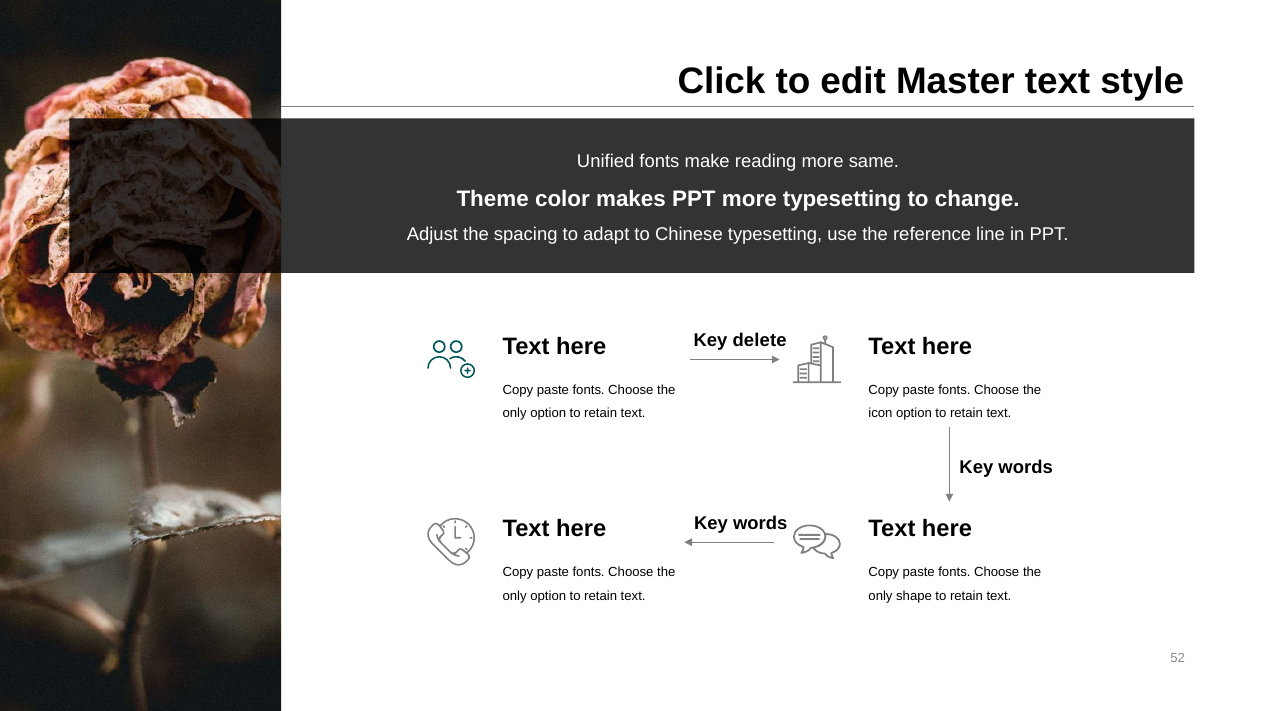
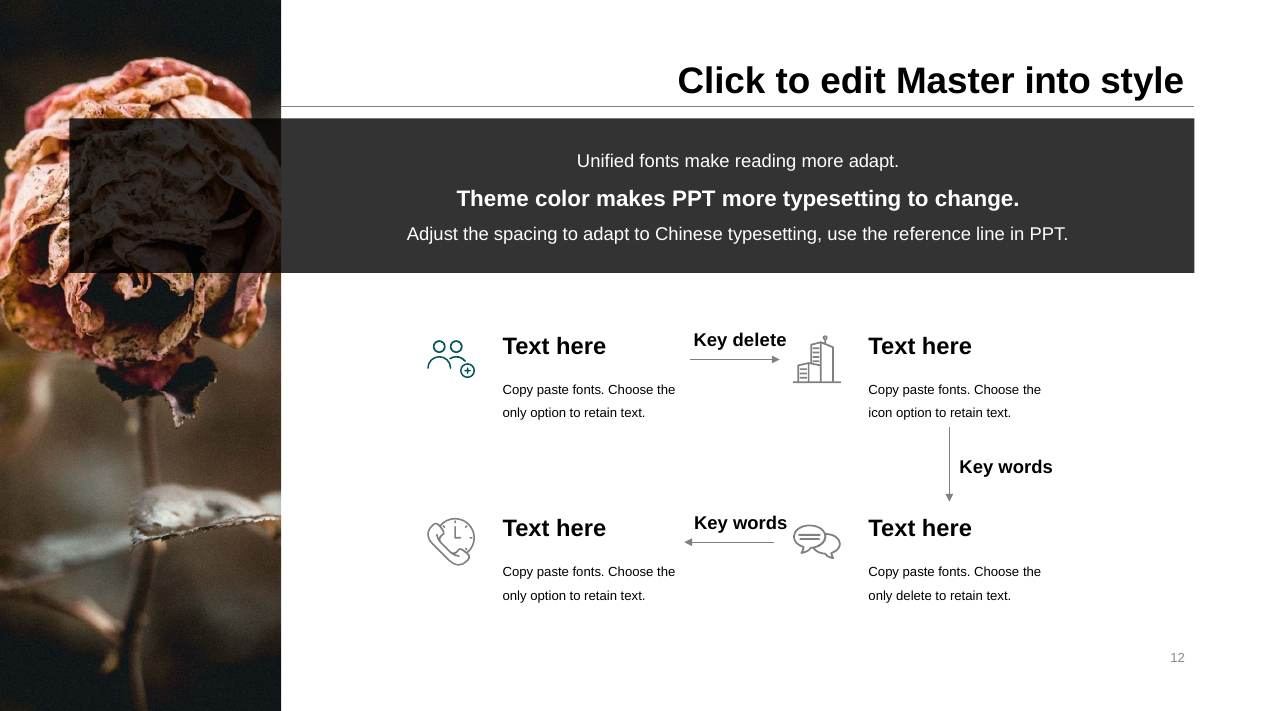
Master text: text -> into
more same: same -> adapt
only shape: shape -> delete
52: 52 -> 12
